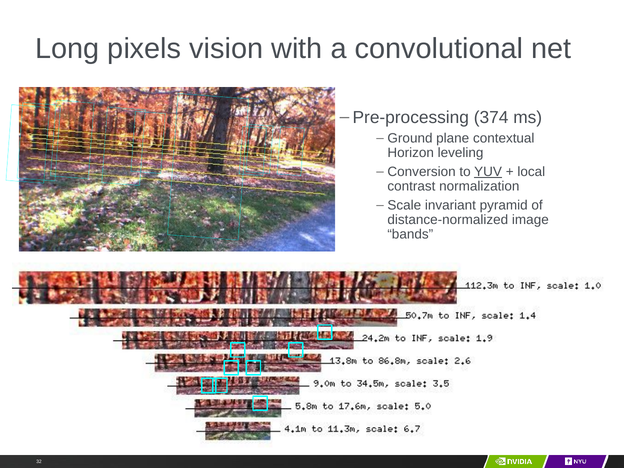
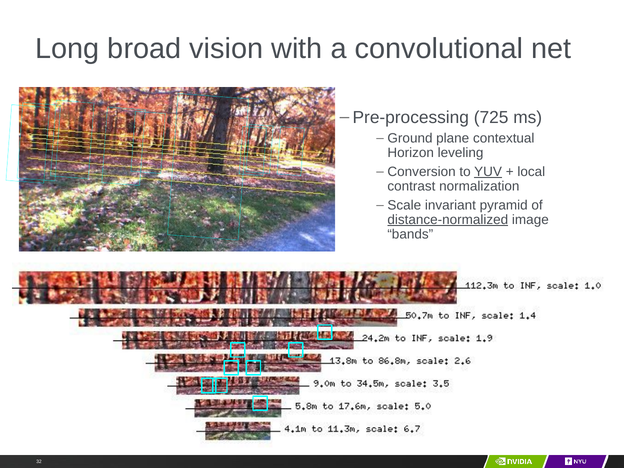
pixels: pixels -> broad
374: 374 -> 725
distance-normalized underline: none -> present
